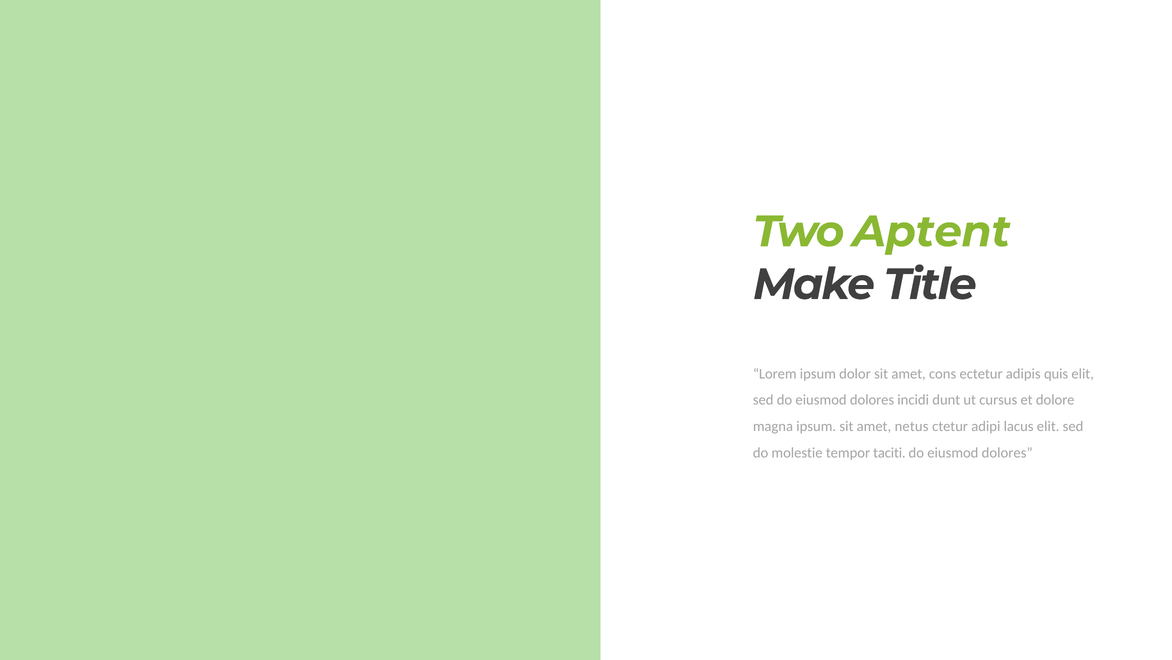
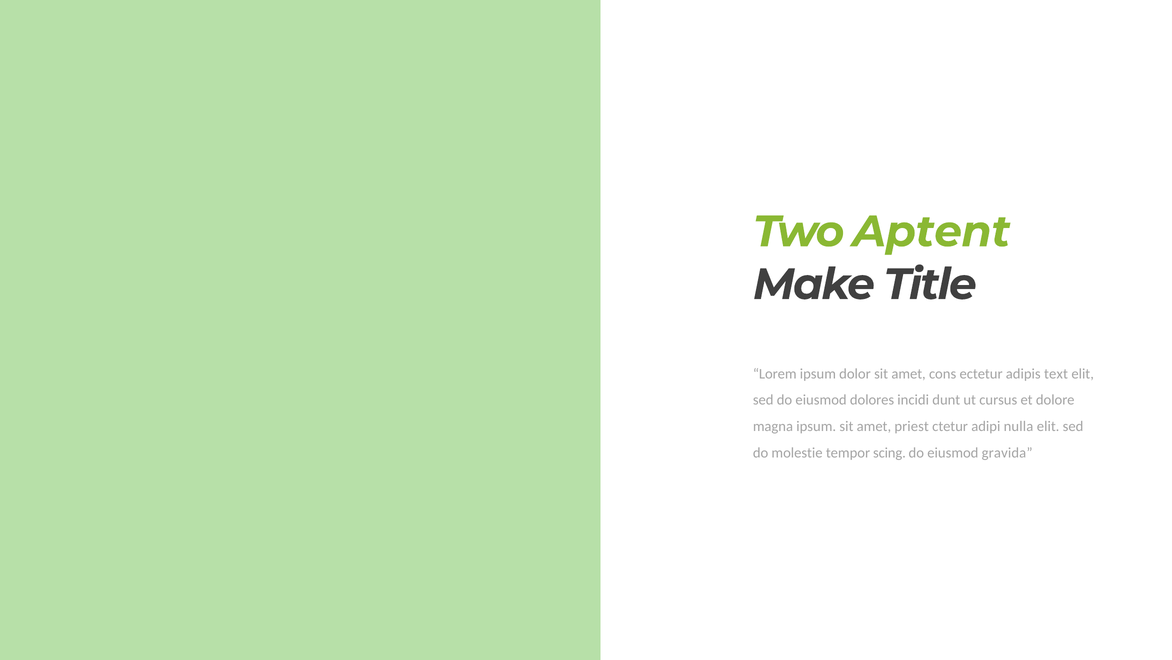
quis: quis -> text
netus: netus -> priest
lacus: lacus -> nulla
taciti: taciti -> scing
dolores at (1007, 452): dolores -> gravida
